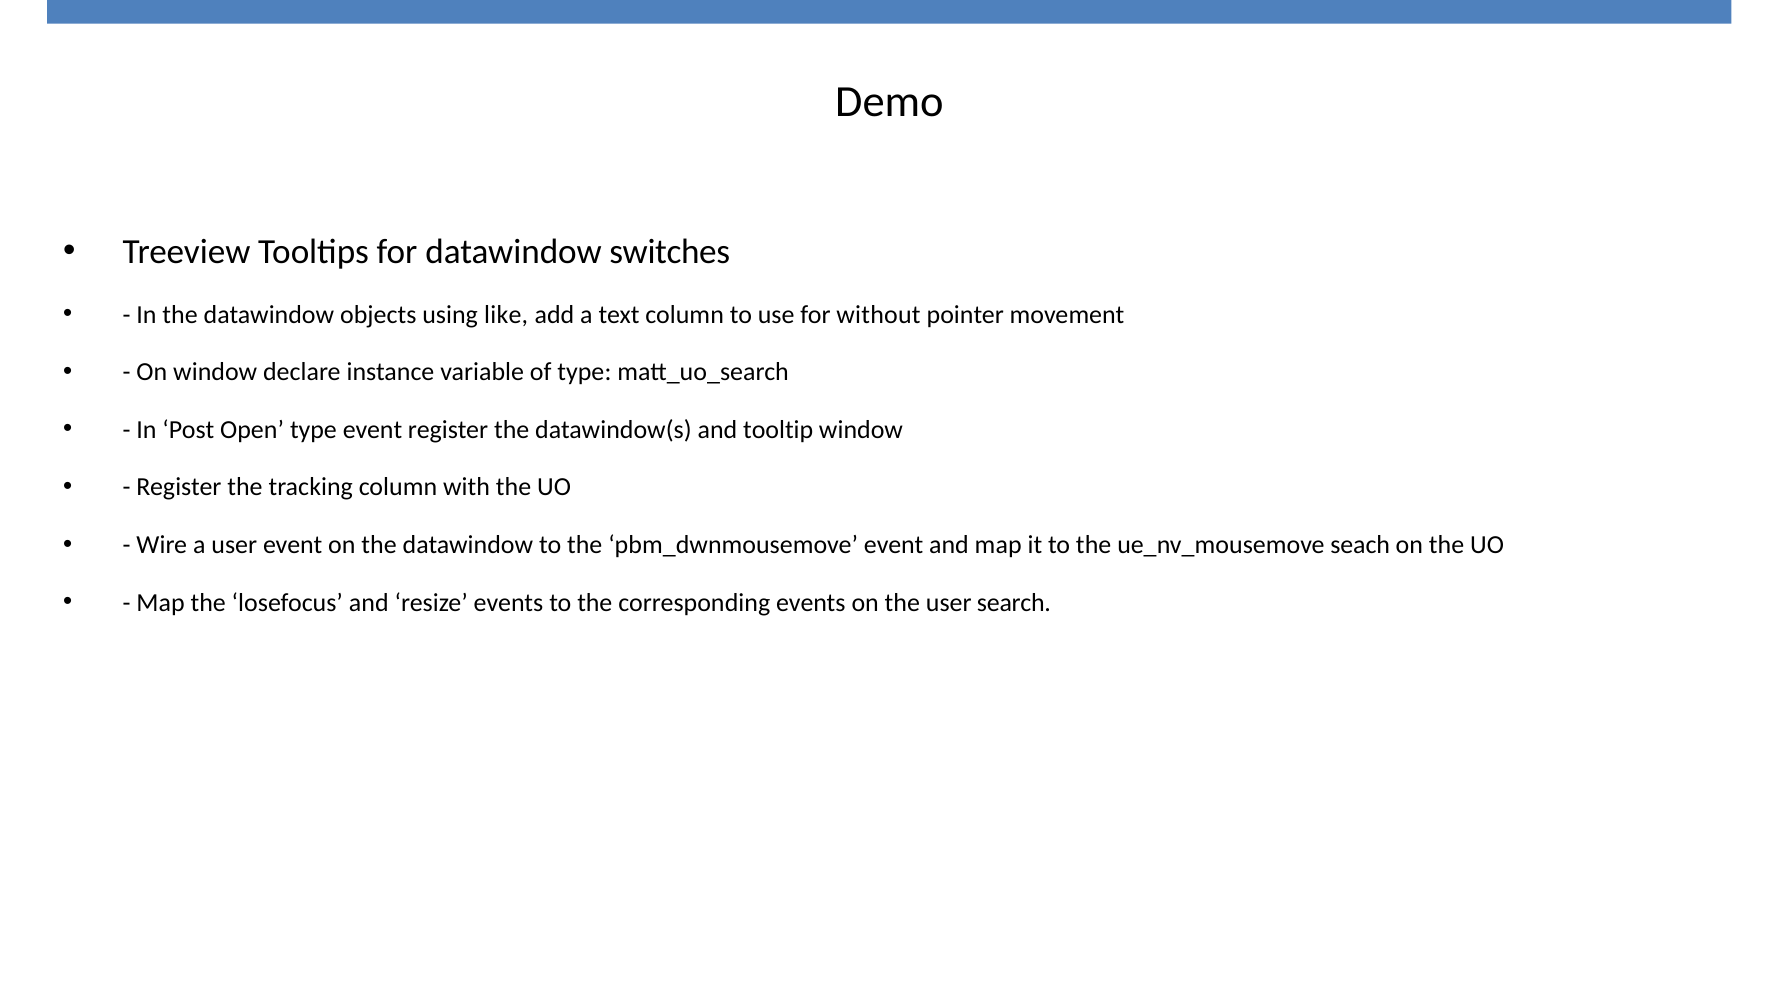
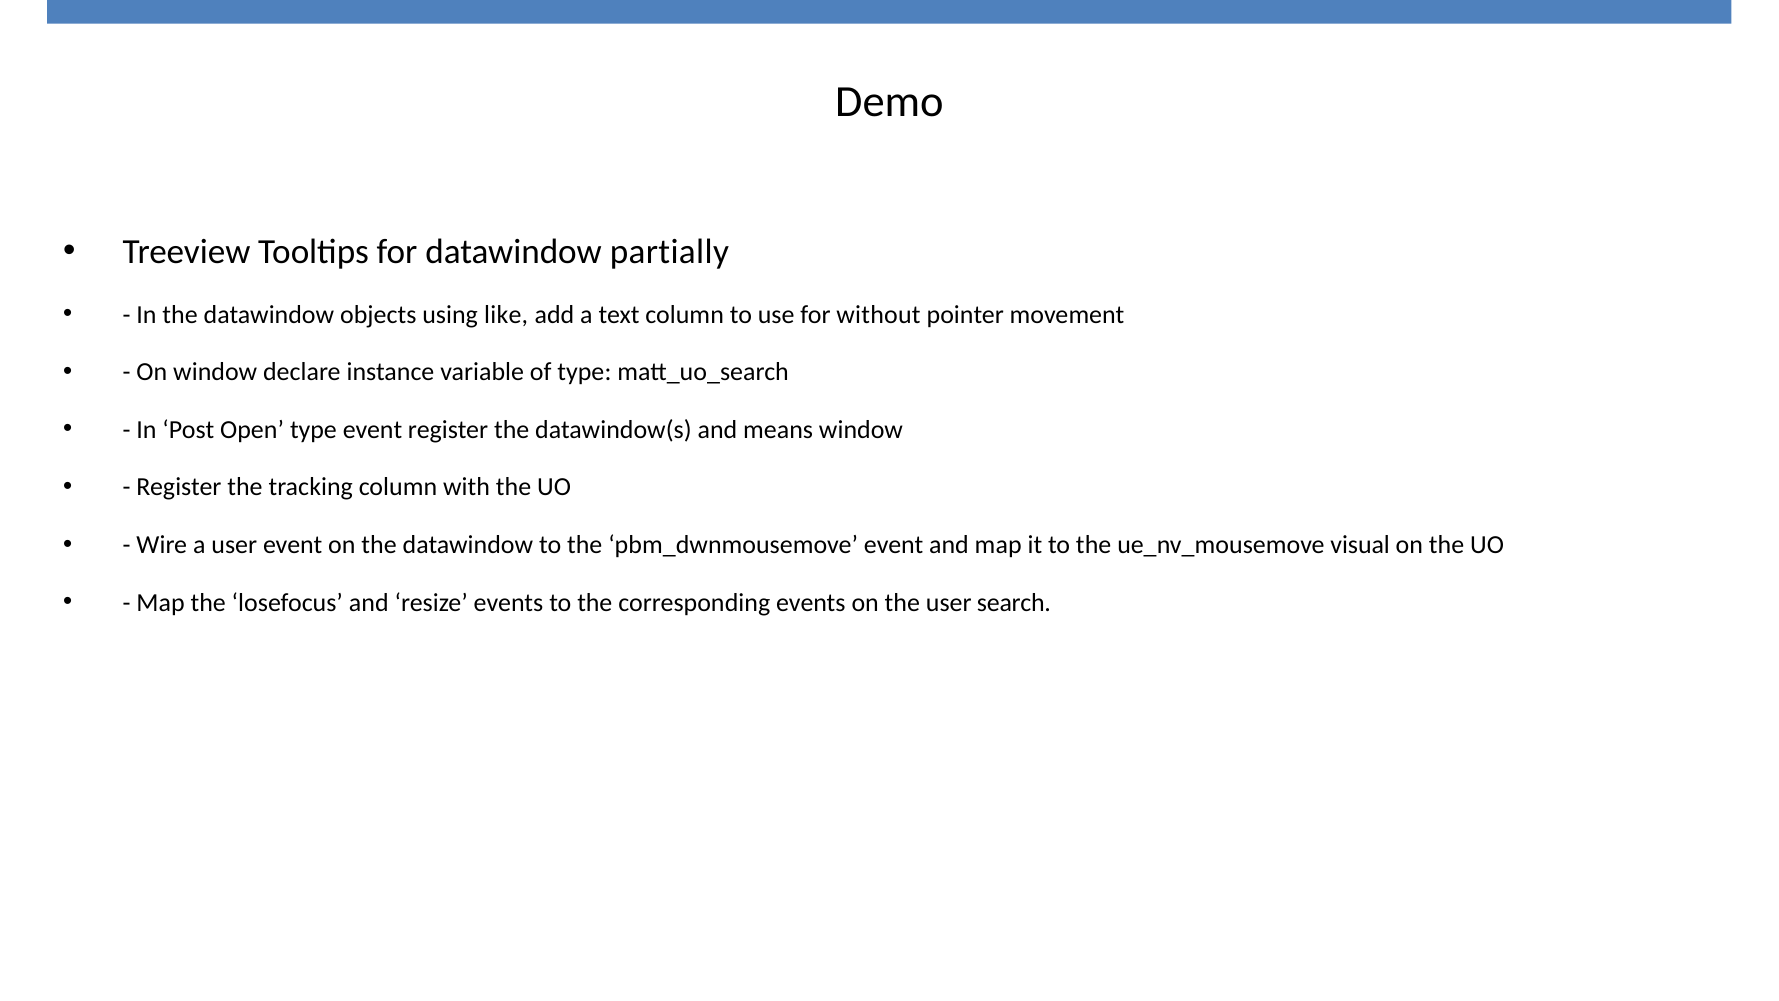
switches: switches -> partially
tooltip: tooltip -> means
seach: seach -> visual
